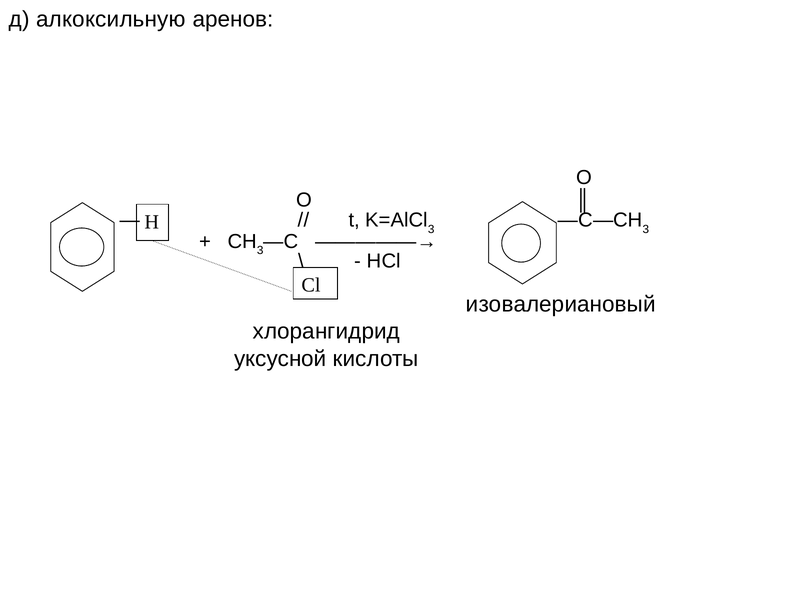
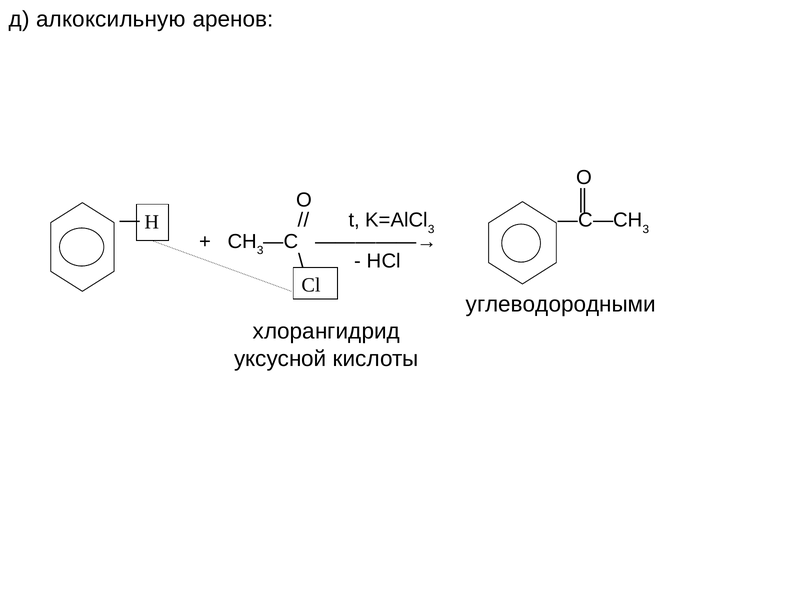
изовалериановый: изовалериановый -> углеводородными
